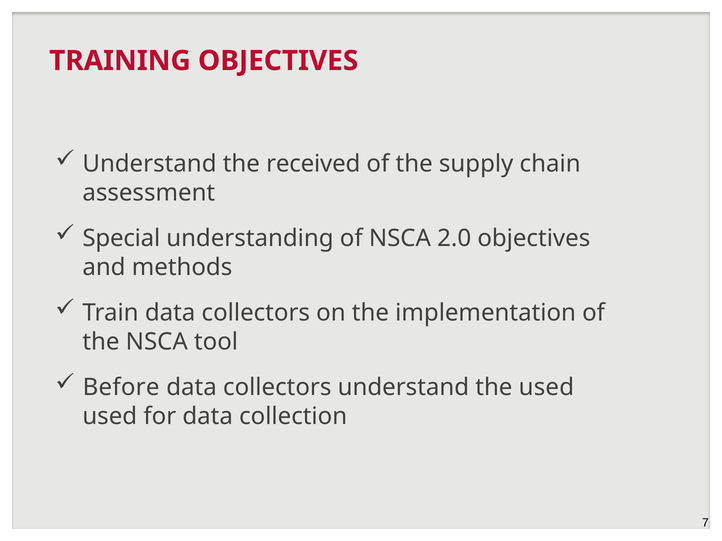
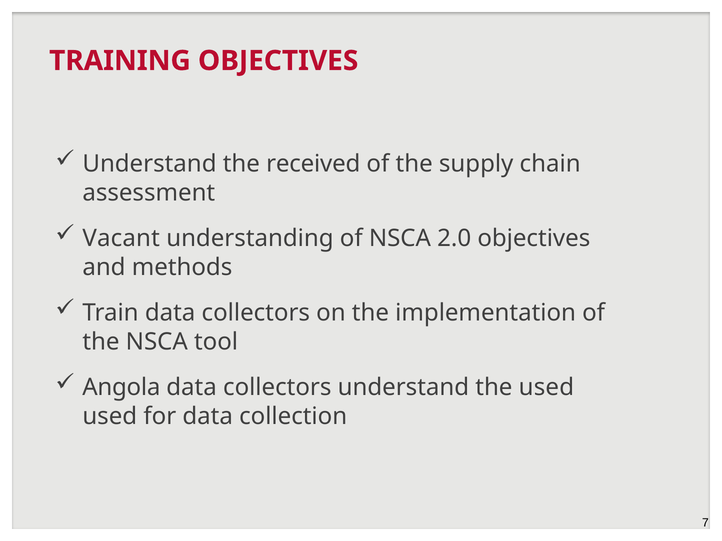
Special: Special -> Vacant
Before: Before -> Angola
